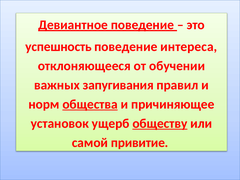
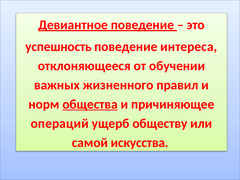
запугивания: запугивания -> жизненного
установок: установок -> операций
обществу underline: present -> none
привитие: привитие -> искусства
